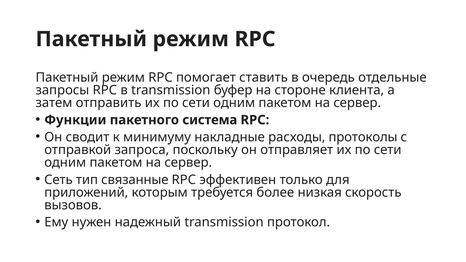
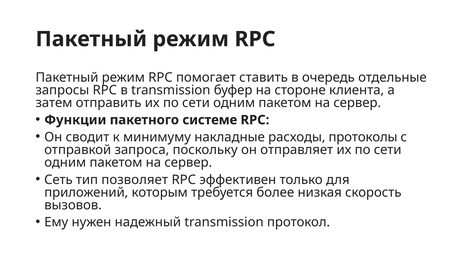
система: система -> системе
связанные: связанные -> позволяет
